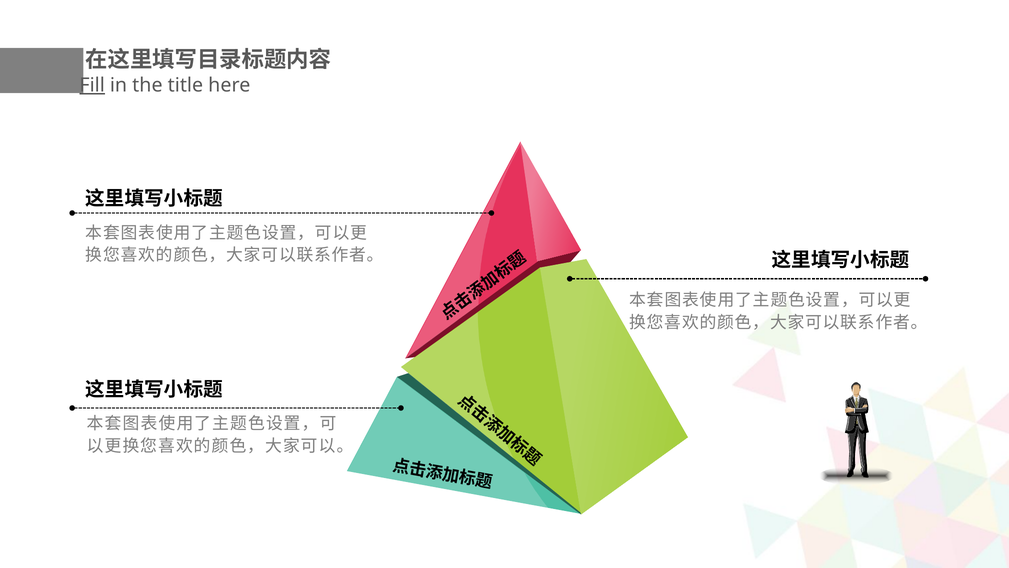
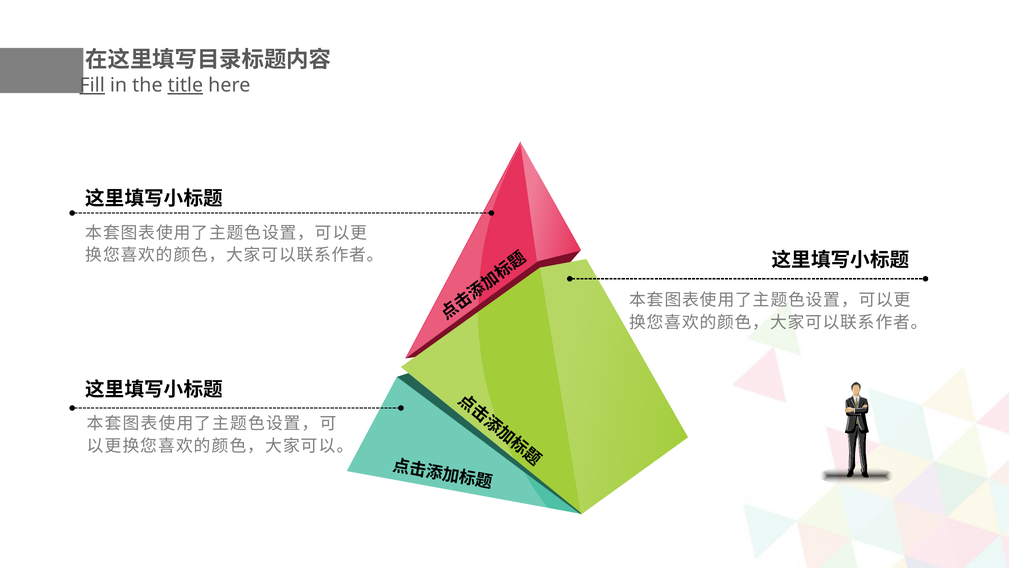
title underline: none -> present
